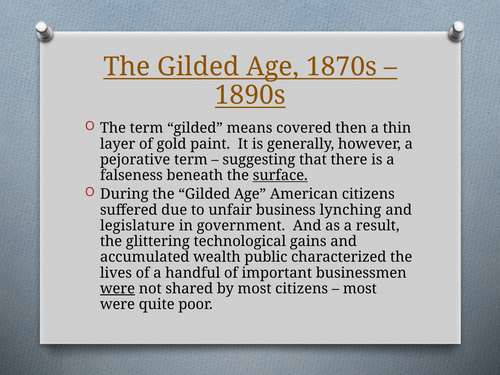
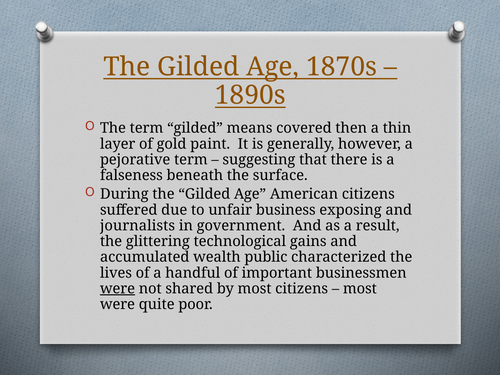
surface underline: present -> none
lynching: lynching -> exposing
legislature: legislature -> journalists
